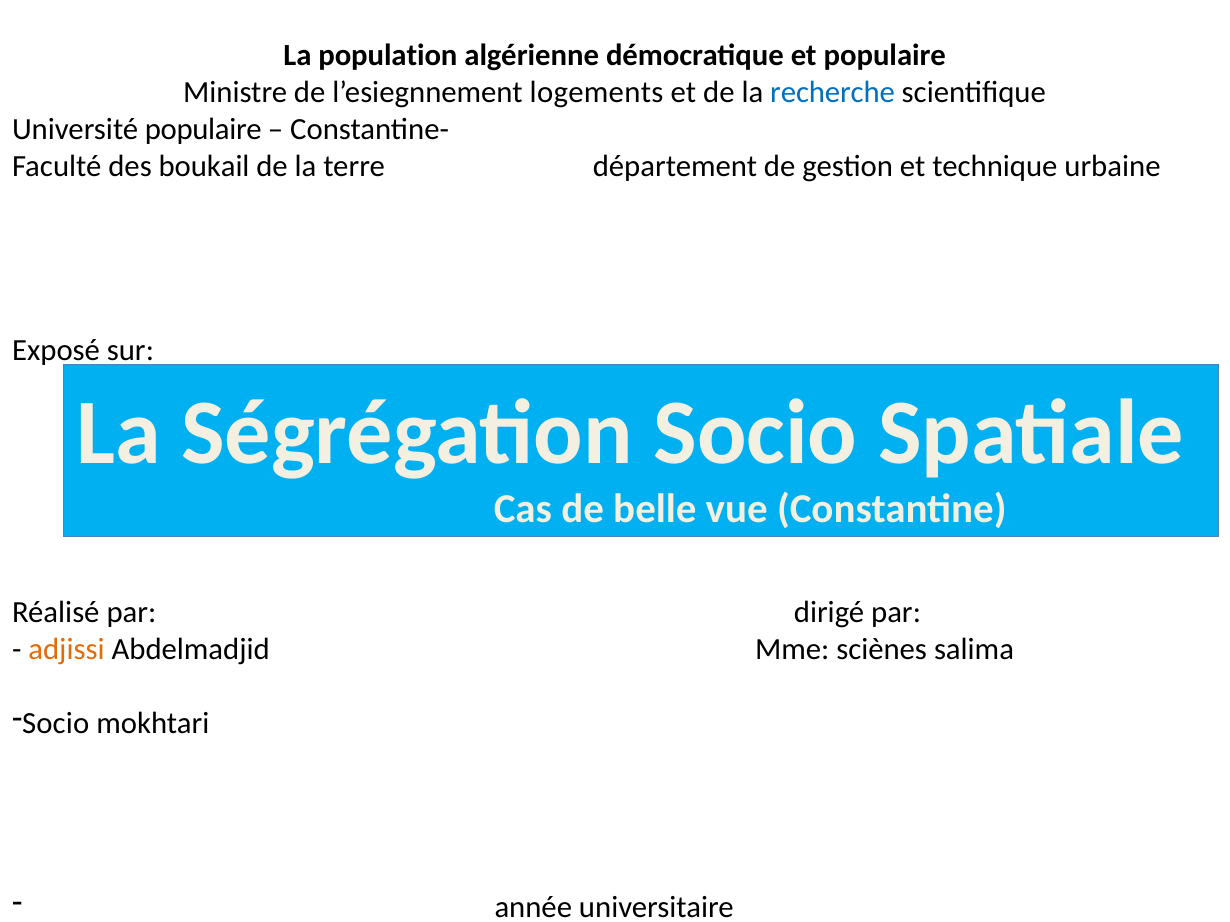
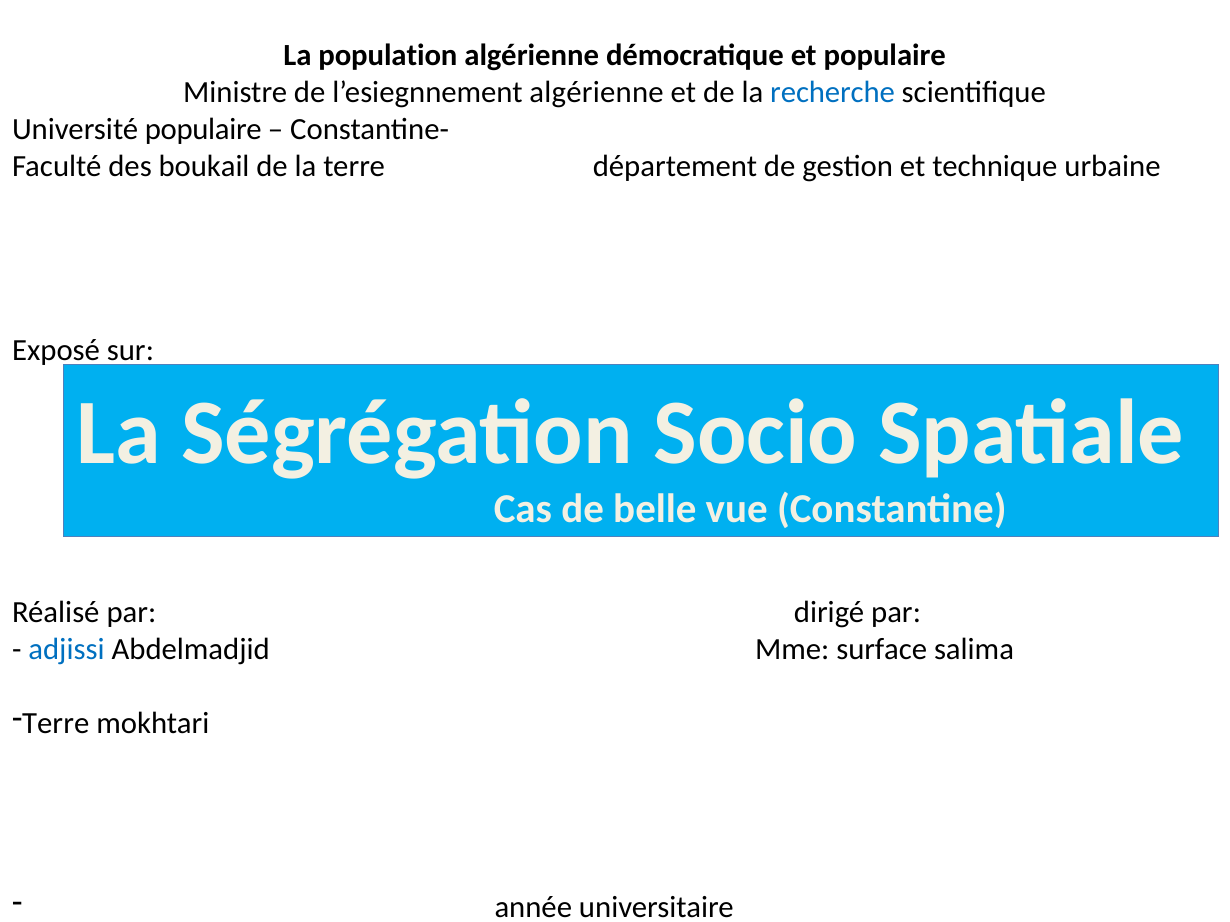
l’esiegnnement logements: logements -> algérienne
adjissi colour: orange -> blue
sciènes: sciènes -> surface
Socio at (56, 723): Socio -> Terre
